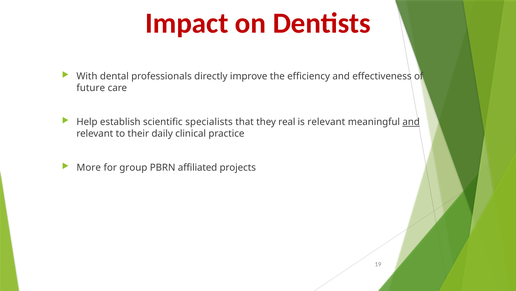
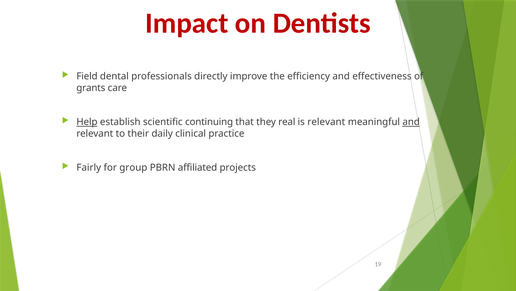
With: With -> Field
future: future -> grants
Help underline: none -> present
specialists: specialists -> continuing
More: More -> Fairly
